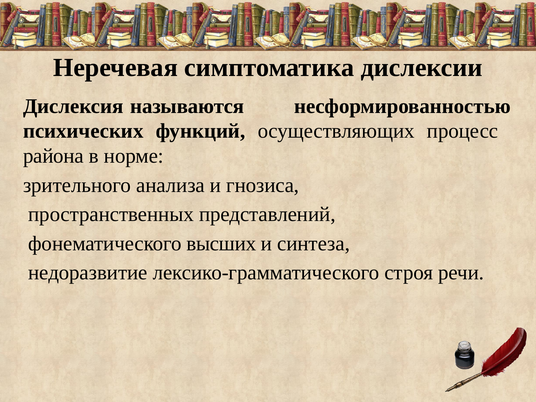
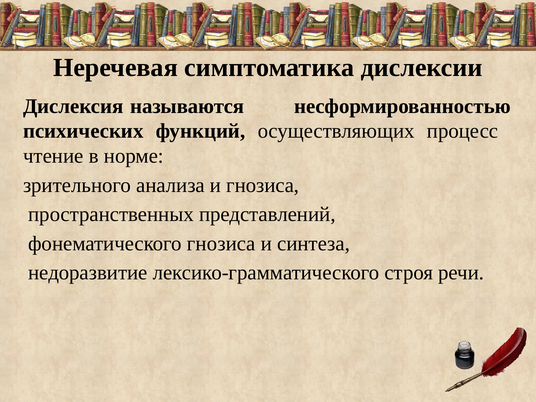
района: района -> чтение
фонематического высших: высших -> гнозиса
